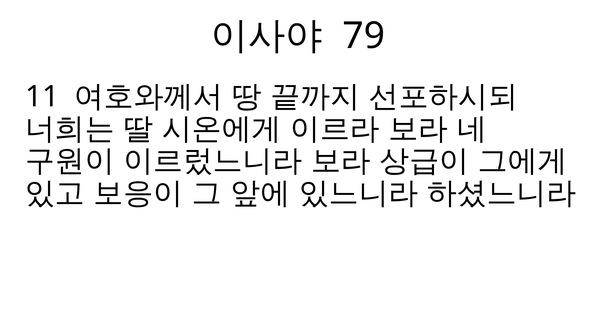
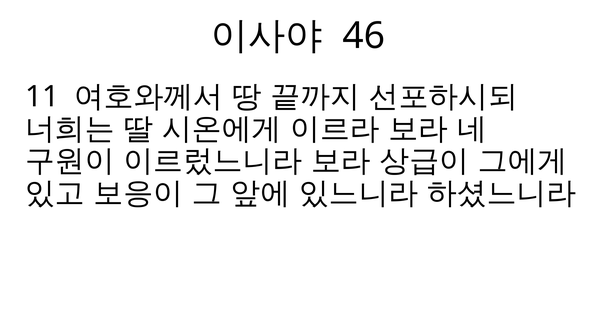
79: 79 -> 46
